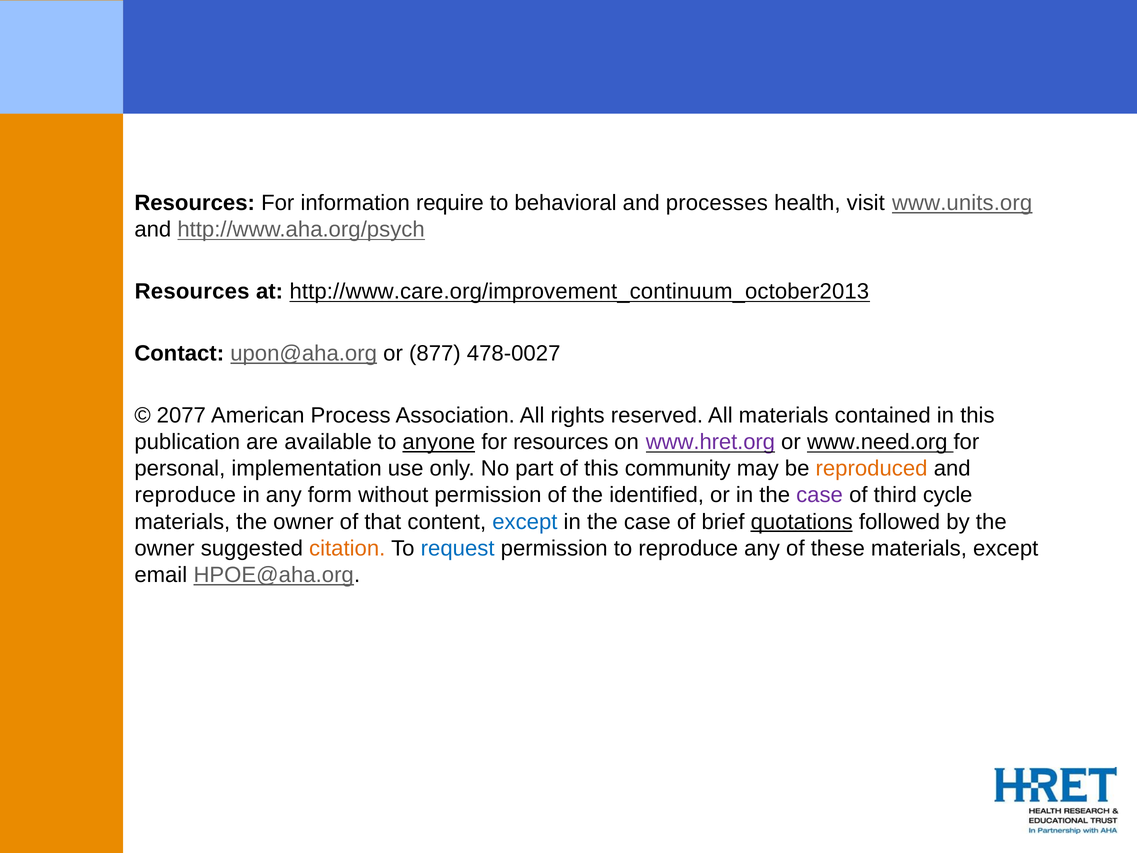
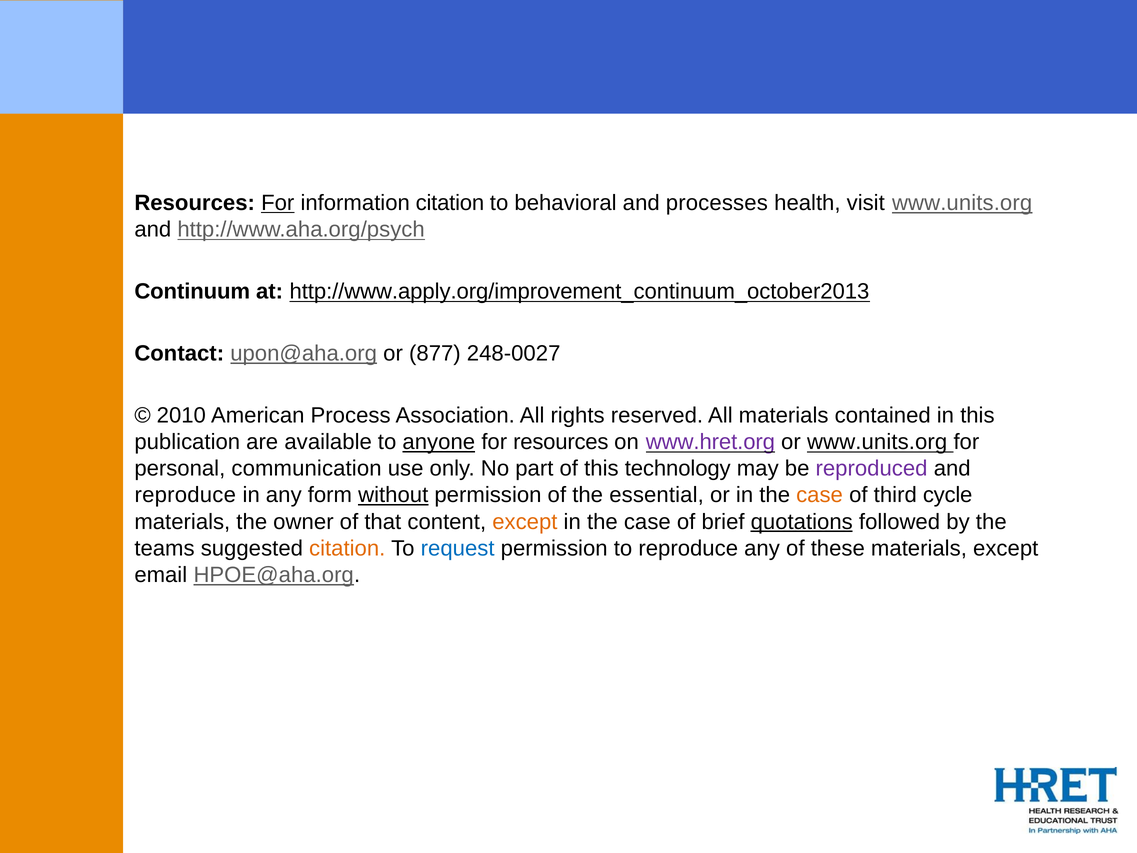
For at (278, 203) underline: none -> present
information require: require -> citation
Resources at (192, 292): Resources -> Continuum
http://www.care.org/improvement_continuum_october2013: http://www.care.org/improvement_continuum_october2013 -> http://www.apply.org/improvement_continuum_october2013
478-0027: 478-0027 -> 248-0027
2077: 2077 -> 2010
or www.need.org: www.need.org -> www.units.org
implementation: implementation -> communication
community: community -> technology
reproduced colour: orange -> purple
without underline: none -> present
identified: identified -> essential
case at (820, 495) colour: purple -> orange
except at (525, 522) colour: blue -> orange
owner at (164, 548): owner -> teams
